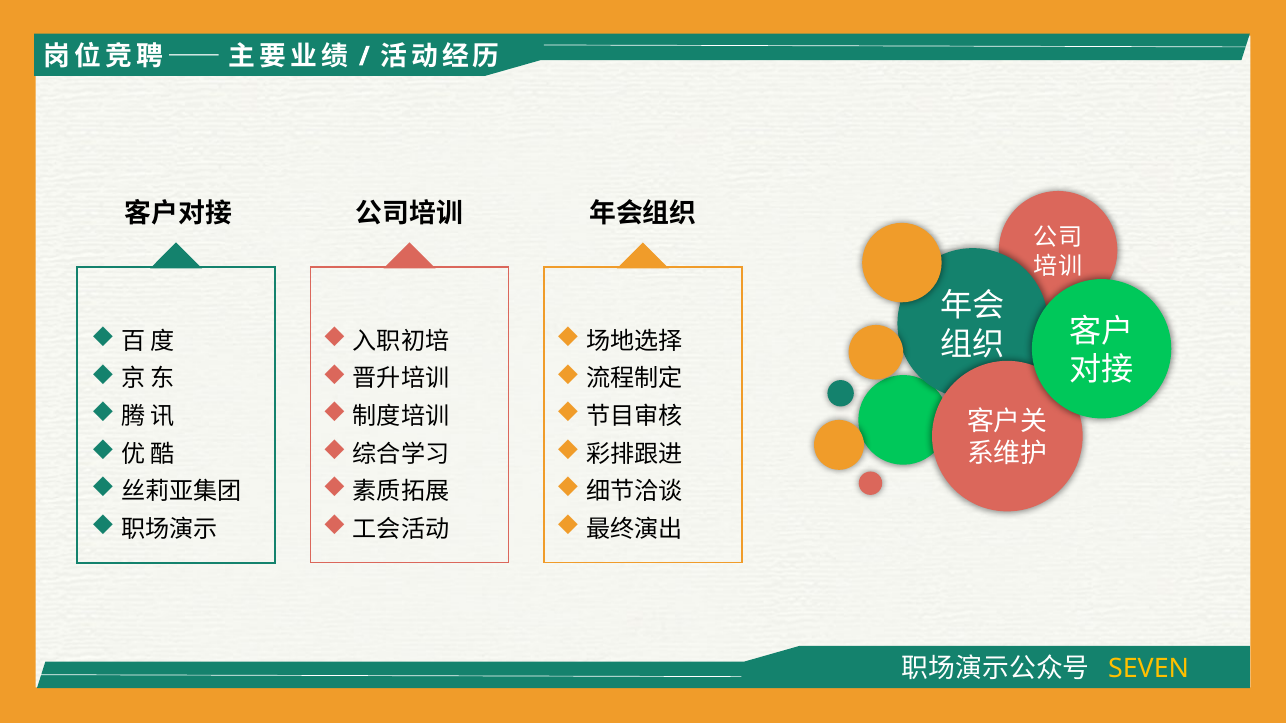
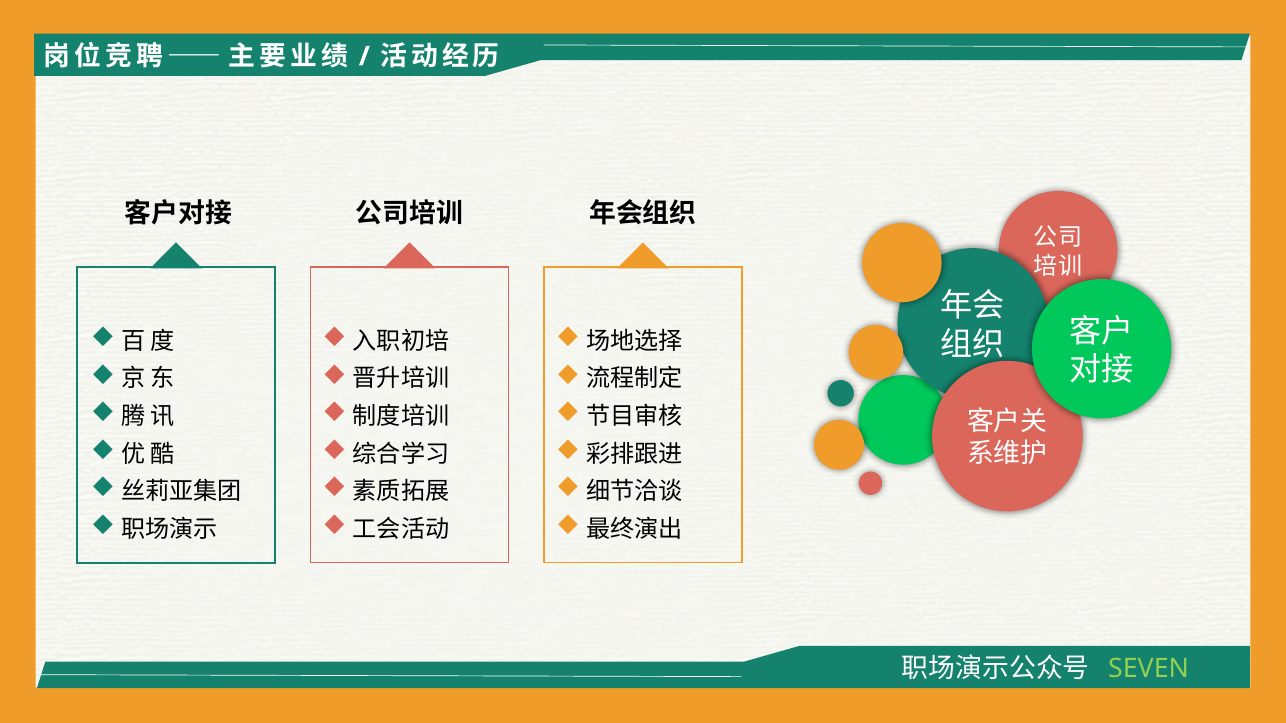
SEVEN colour: yellow -> light green
